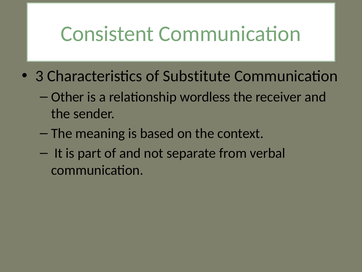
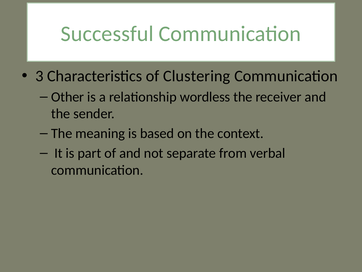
Consistent: Consistent -> Successful
Substitute: Substitute -> Clustering
